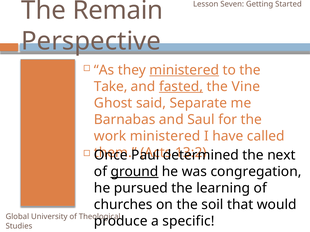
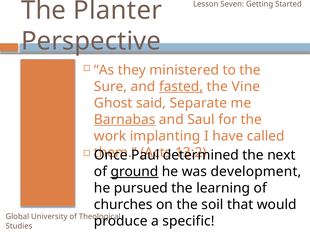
Remain: Remain -> Planter
ministered at (184, 70) underline: present -> none
Take: Take -> Sure
Barnabas underline: none -> present
work ministered: ministered -> implanting
congregation: congregation -> development
